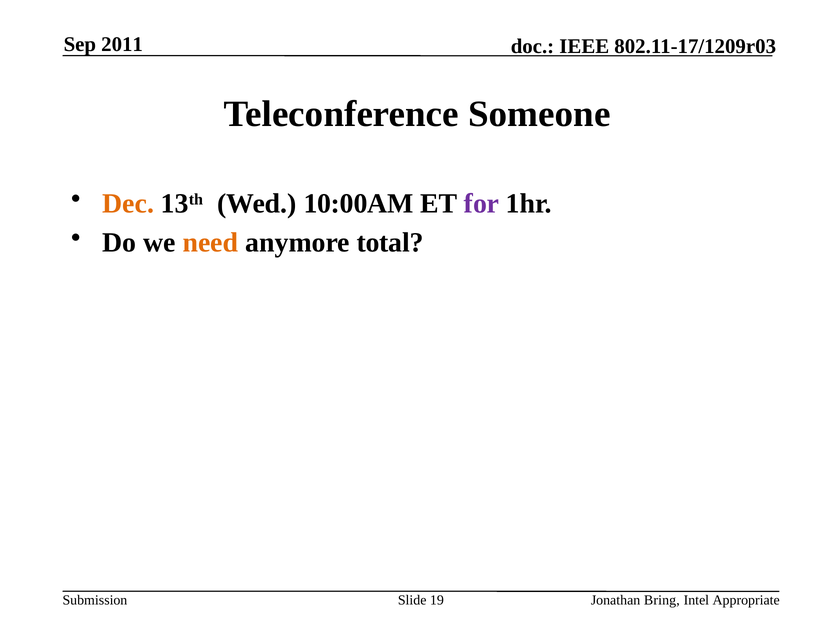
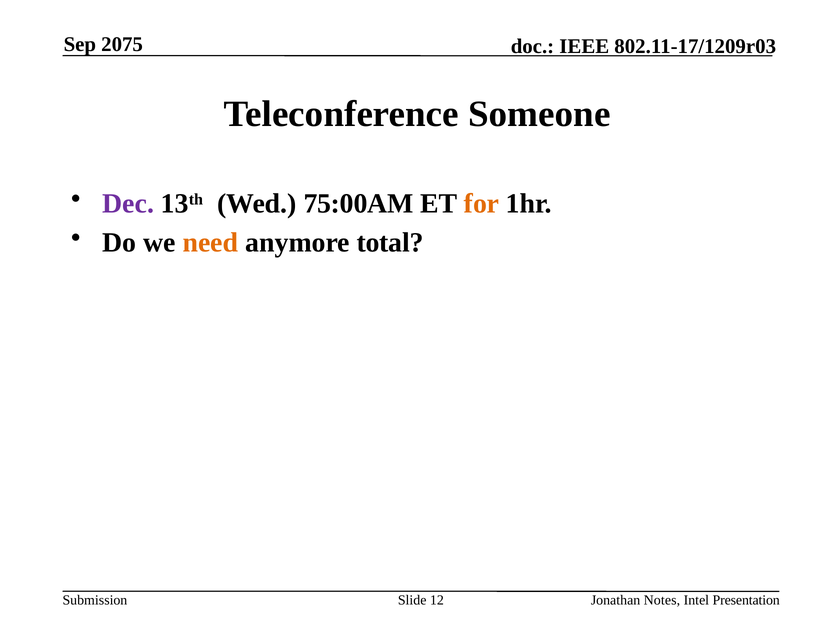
2011: 2011 -> 2075
Dec colour: orange -> purple
10:00AM: 10:00AM -> 75:00AM
for colour: purple -> orange
19: 19 -> 12
Bring: Bring -> Notes
Appropriate: Appropriate -> Presentation
